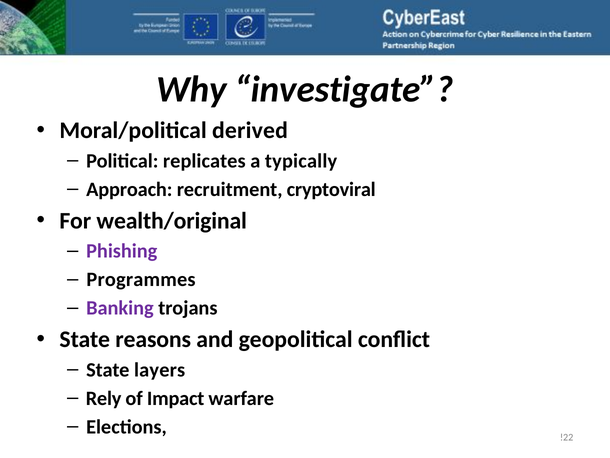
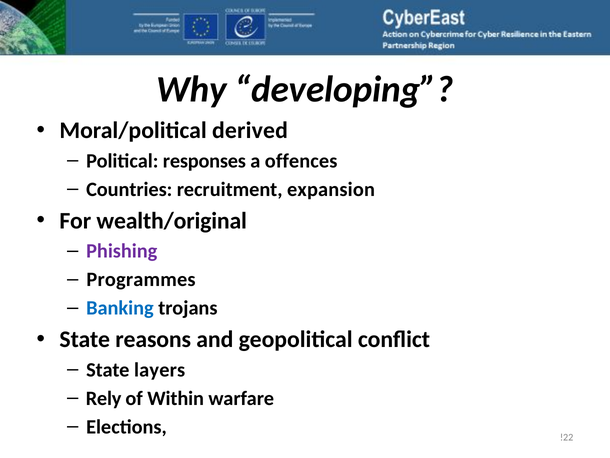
investigate: investigate -> developing
replicates: replicates -> responses
typically: typically -> offences
Approach: Approach -> Countries
cryptoviral: cryptoviral -> expansion
Banking colour: purple -> blue
Impact: Impact -> Within
